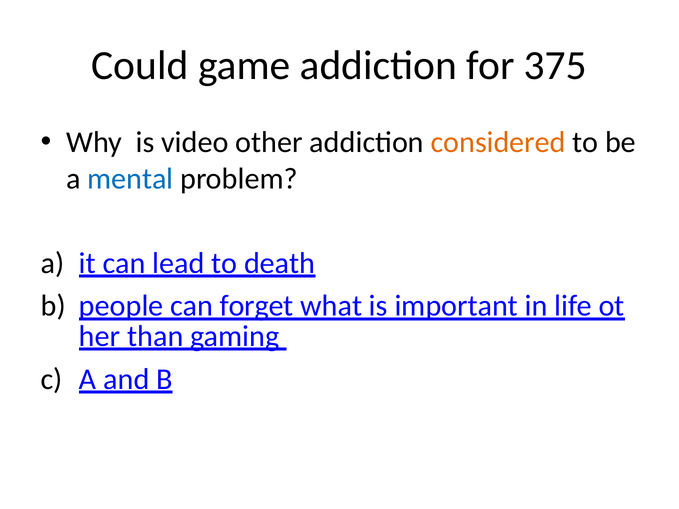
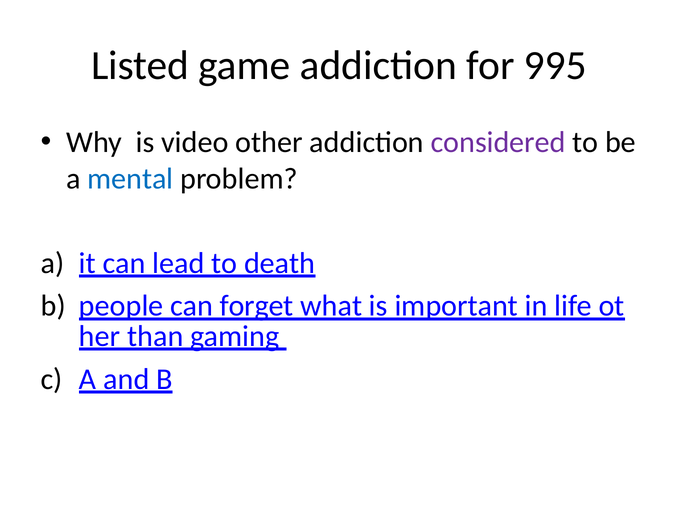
Could: Could -> Listed
375: 375 -> 995
considered colour: orange -> purple
